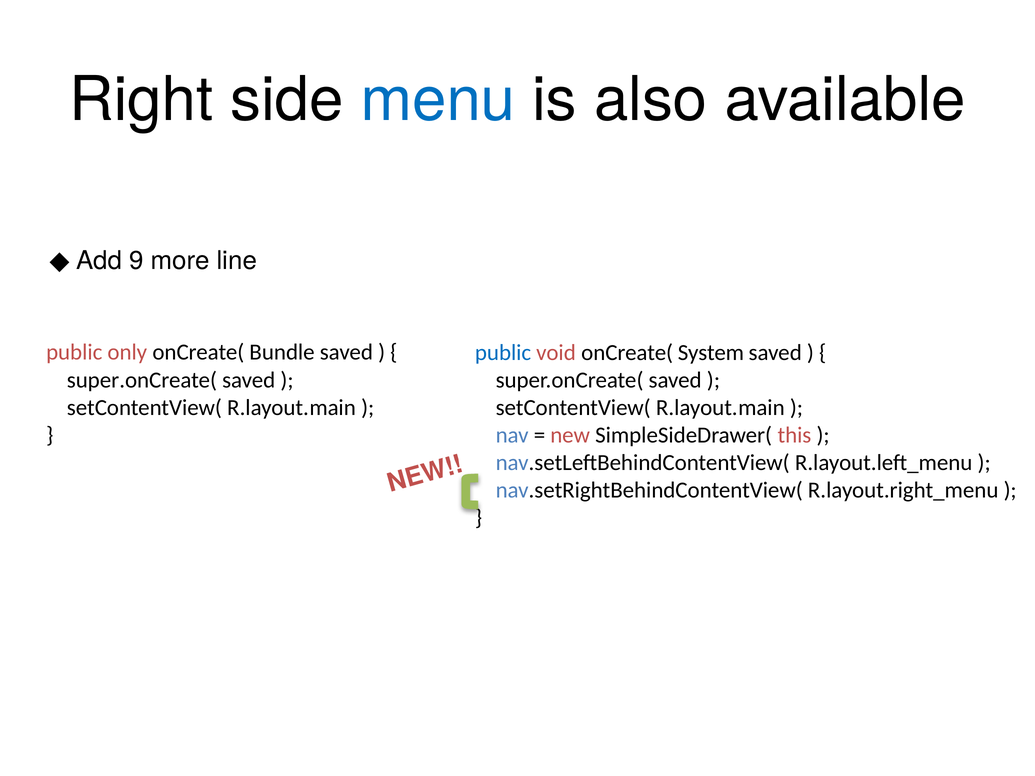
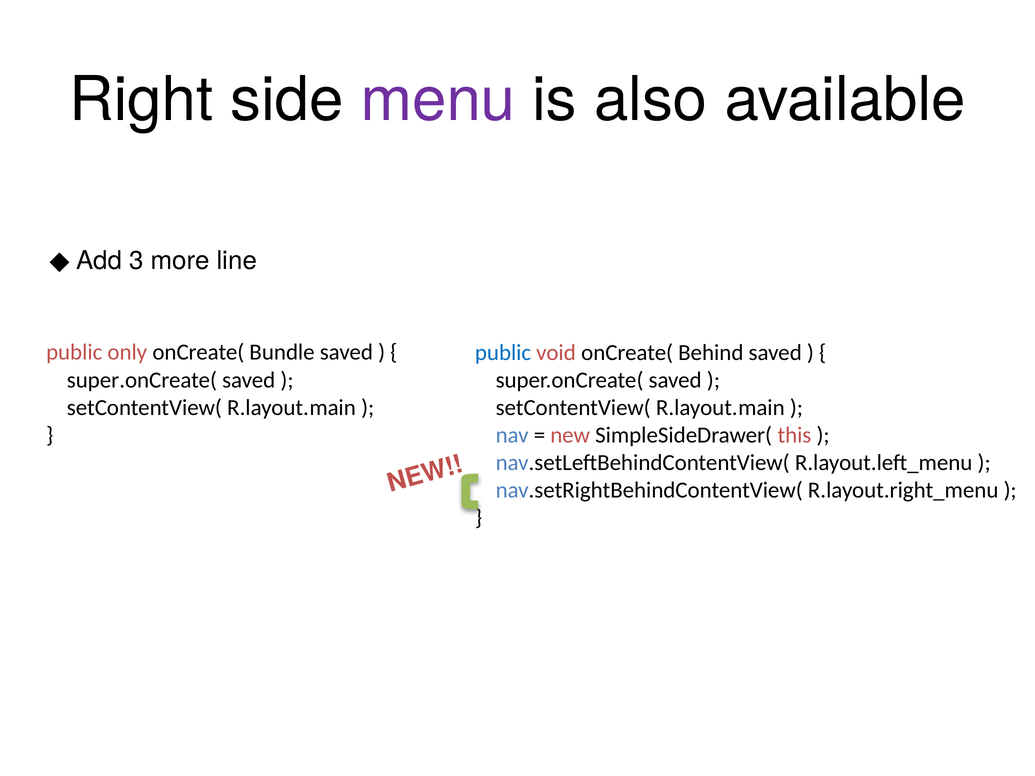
menu colour: blue -> purple
9: 9 -> 3
System: System -> Behind
